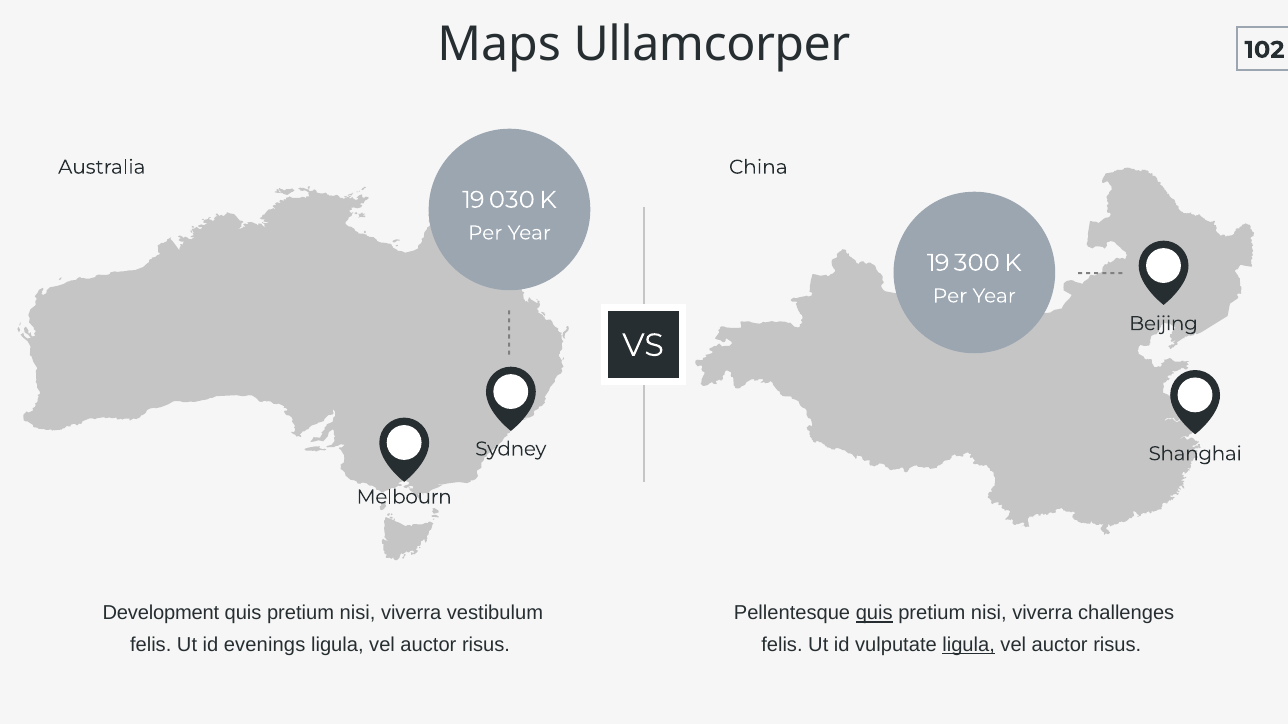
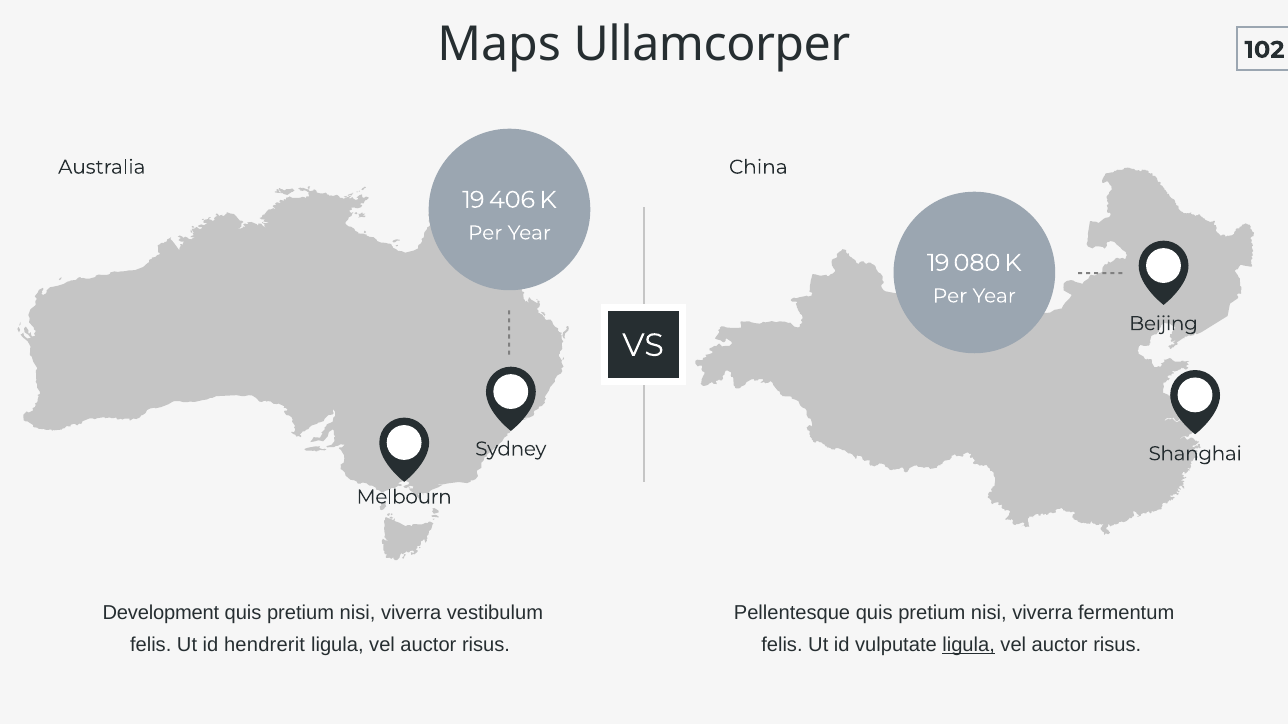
030: 030 -> 406
300: 300 -> 080
quis at (874, 614) underline: present -> none
challenges: challenges -> fermentum
evenings: evenings -> hendrerit
